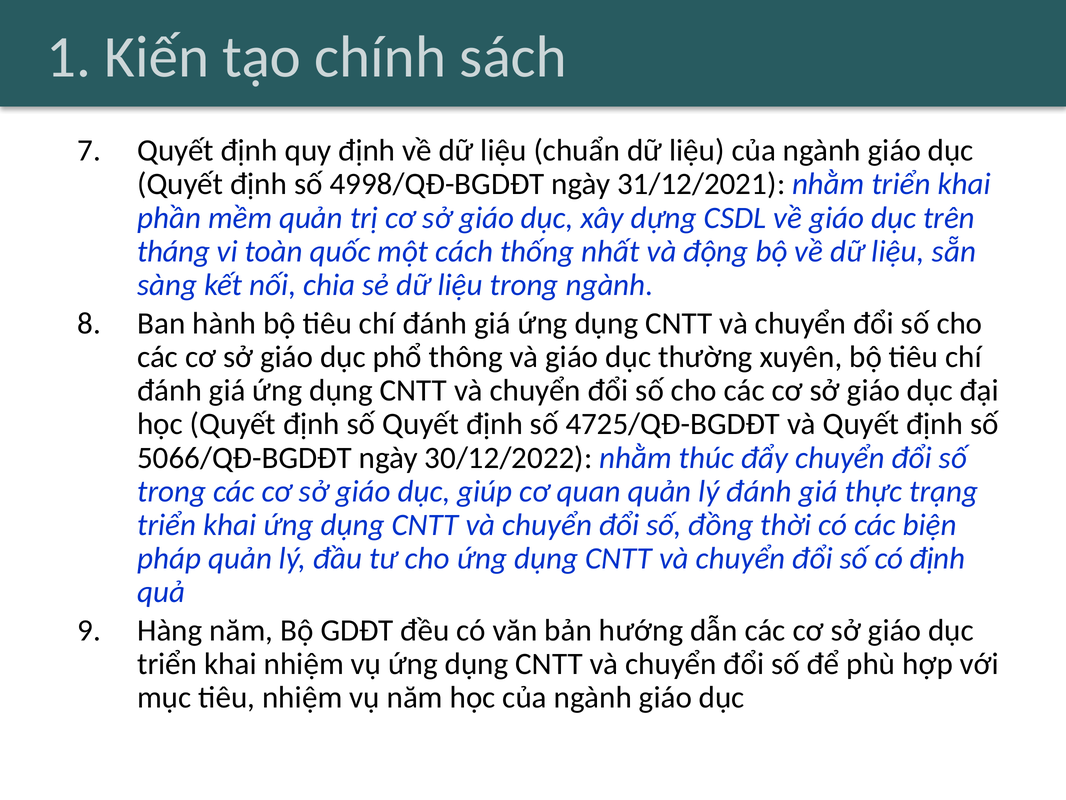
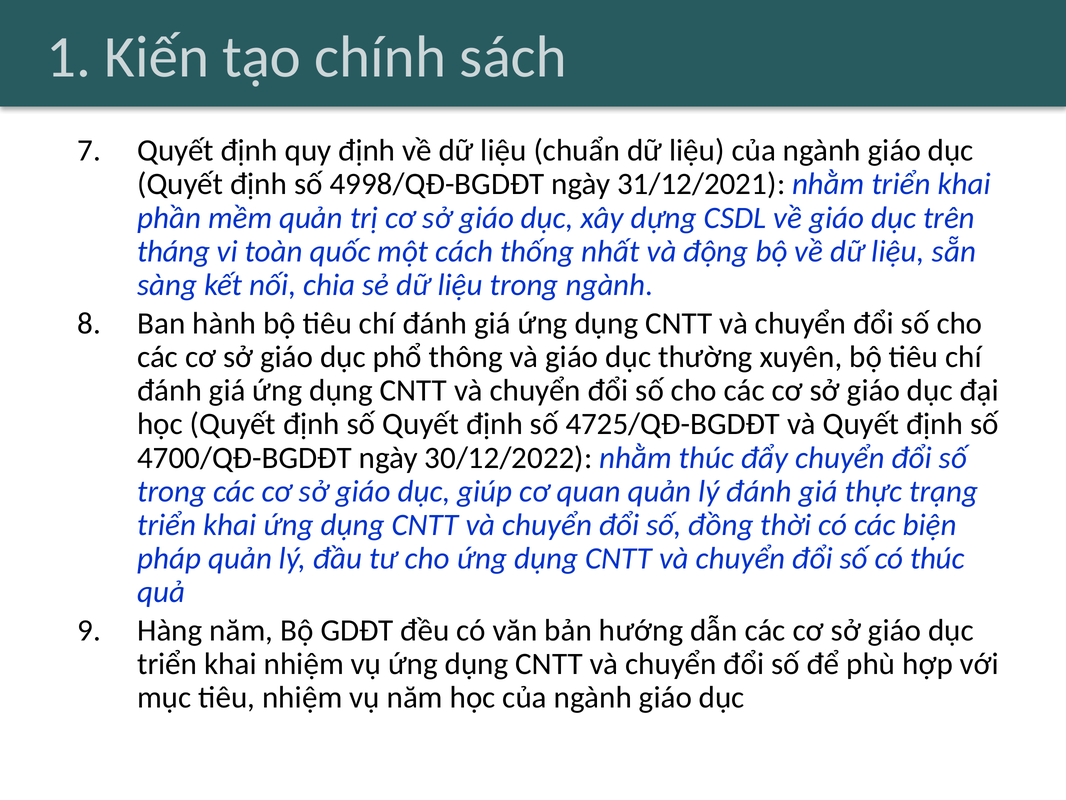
5066/QĐ-BGDĐT: 5066/QĐ-BGDĐT -> 4700/QĐ-BGDĐT
có định: định -> thúc
